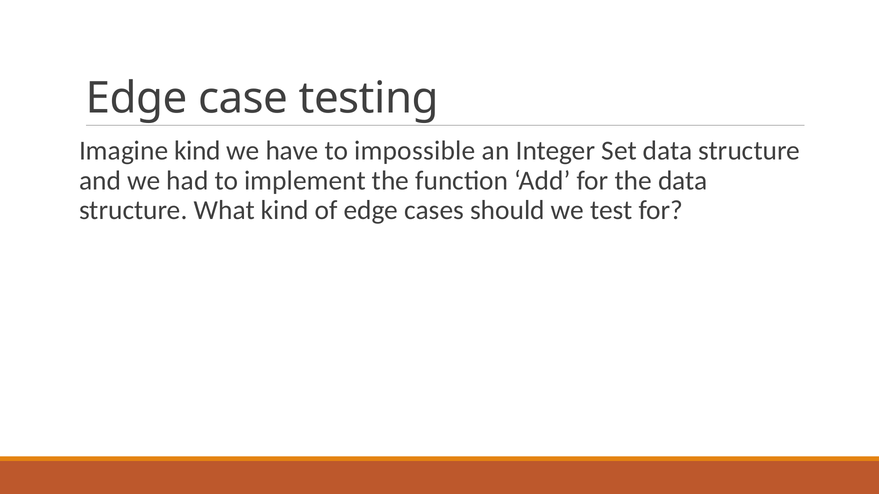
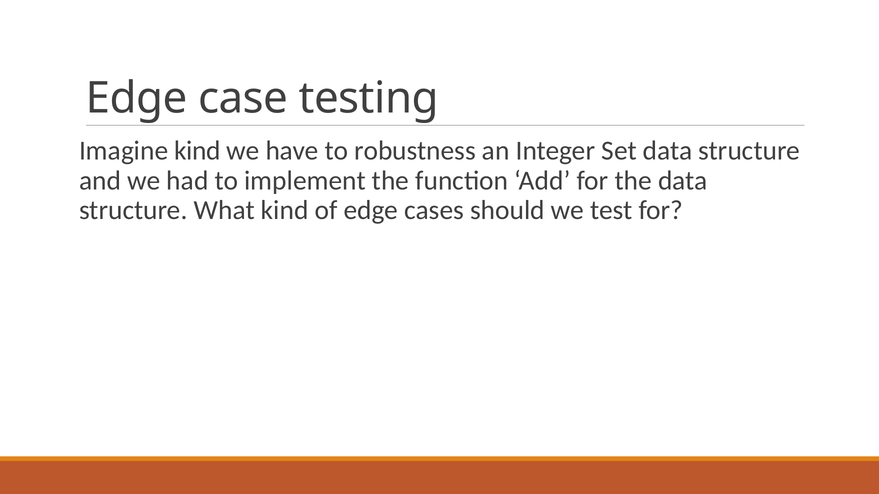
impossible: impossible -> robustness
